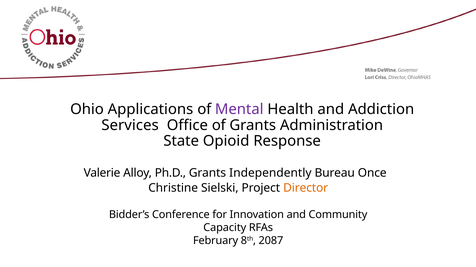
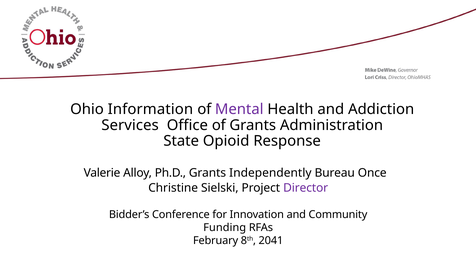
Applications: Applications -> Information
Director colour: orange -> purple
Capacity: Capacity -> Funding
2087: 2087 -> 2041
